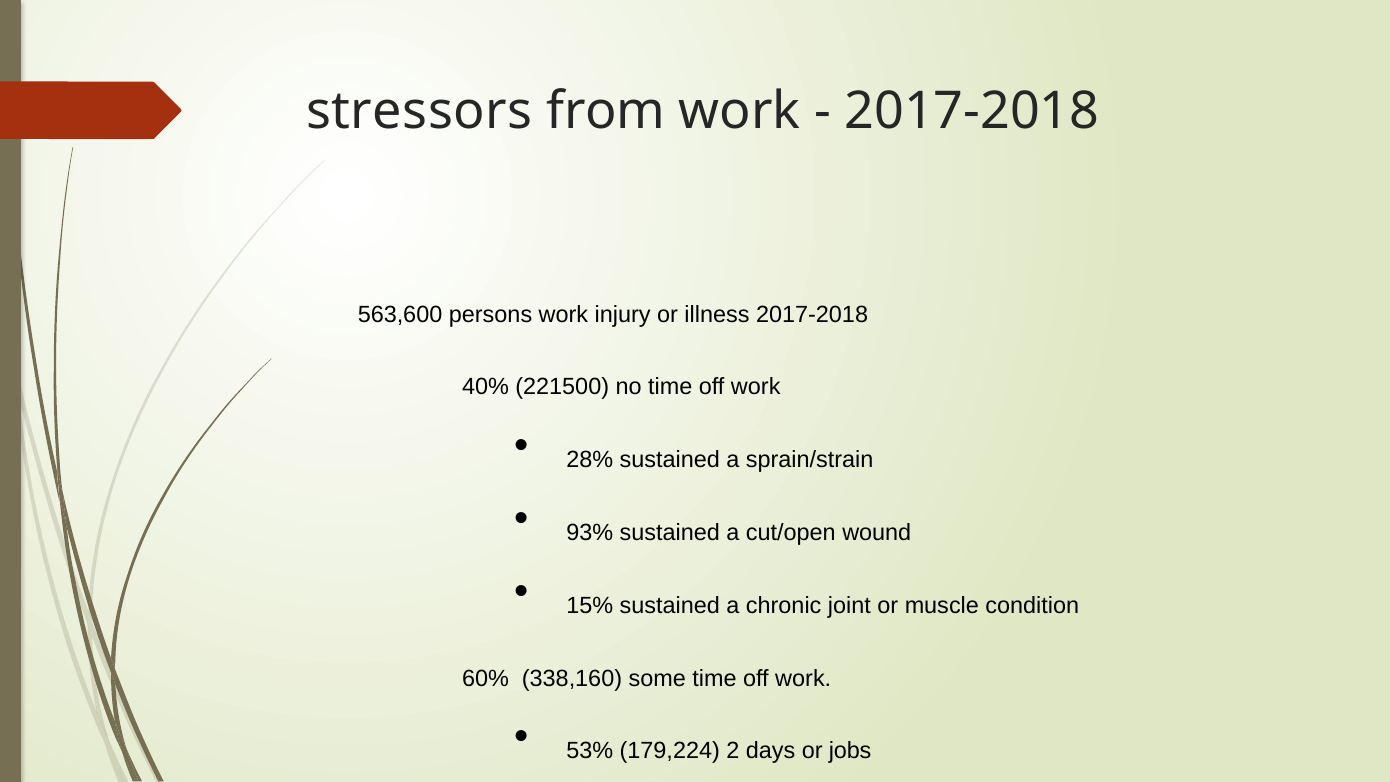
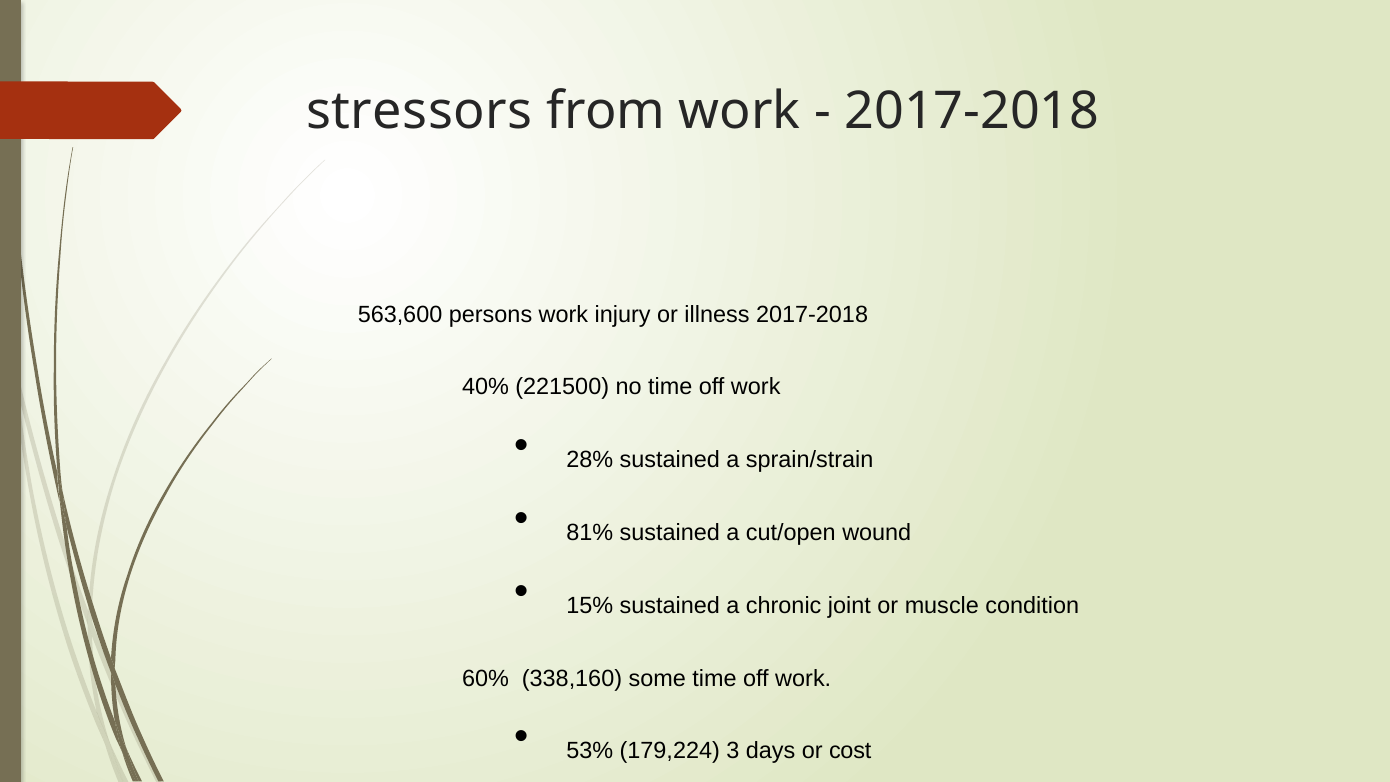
93%: 93% -> 81%
2: 2 -> 3
jobs: jobs -> cost
